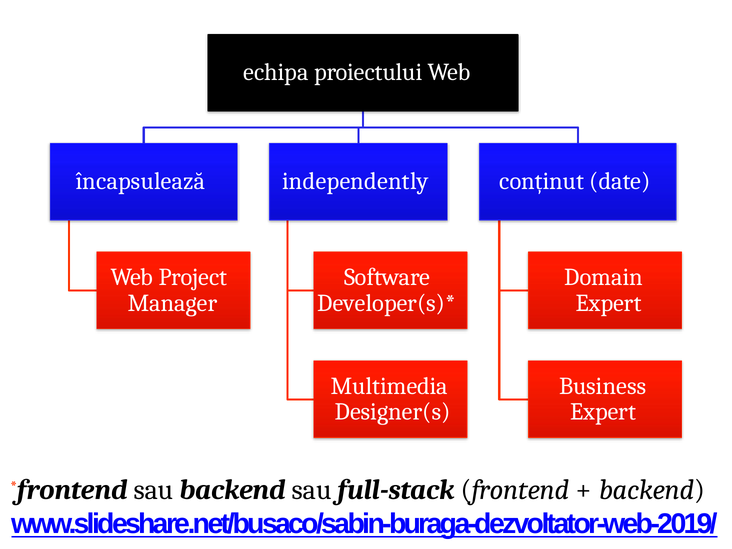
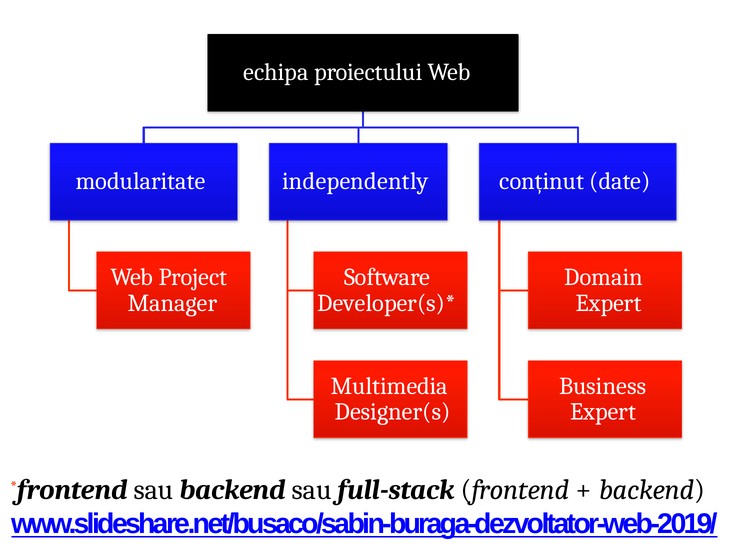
încapsulează: încapsulează -> modularitate
